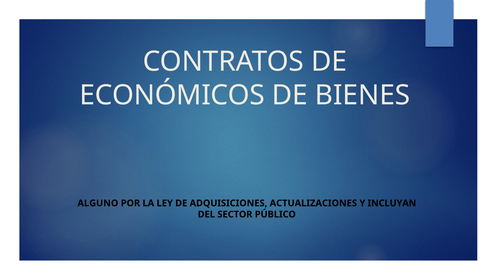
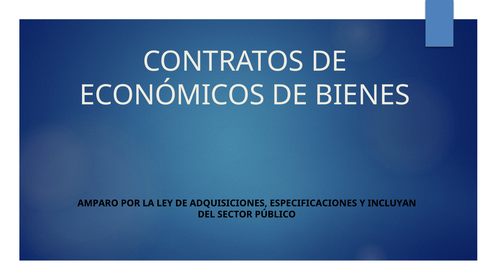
ALGUNO: ALGUNO -> AMPARO
ACTUALIZACIONES: ACTUALIZACIONES -> ESPECIFICACIONES
